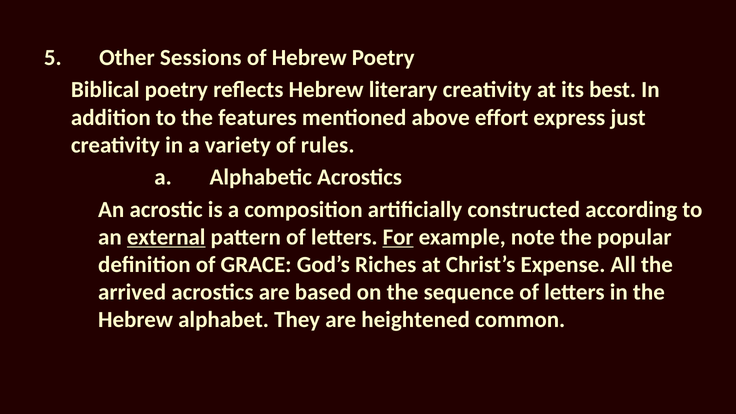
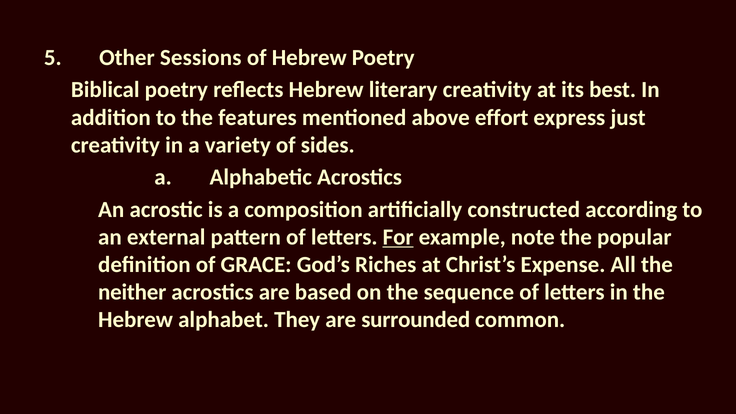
rules: rules -> sides
external underline: present -> none
arrived: arrived -> neither
heightened: heightened -> surrounded
